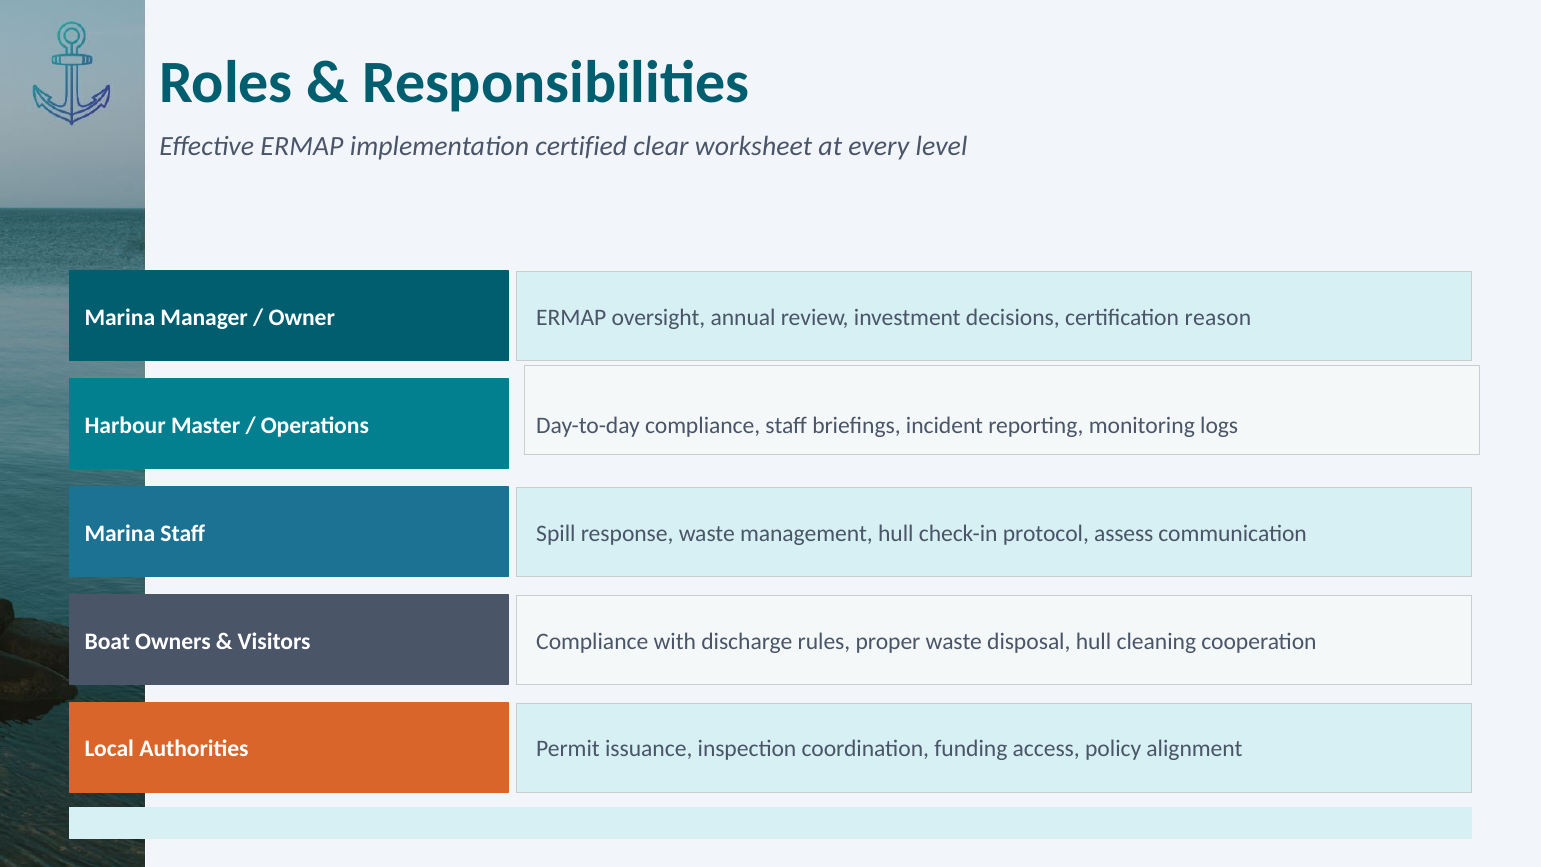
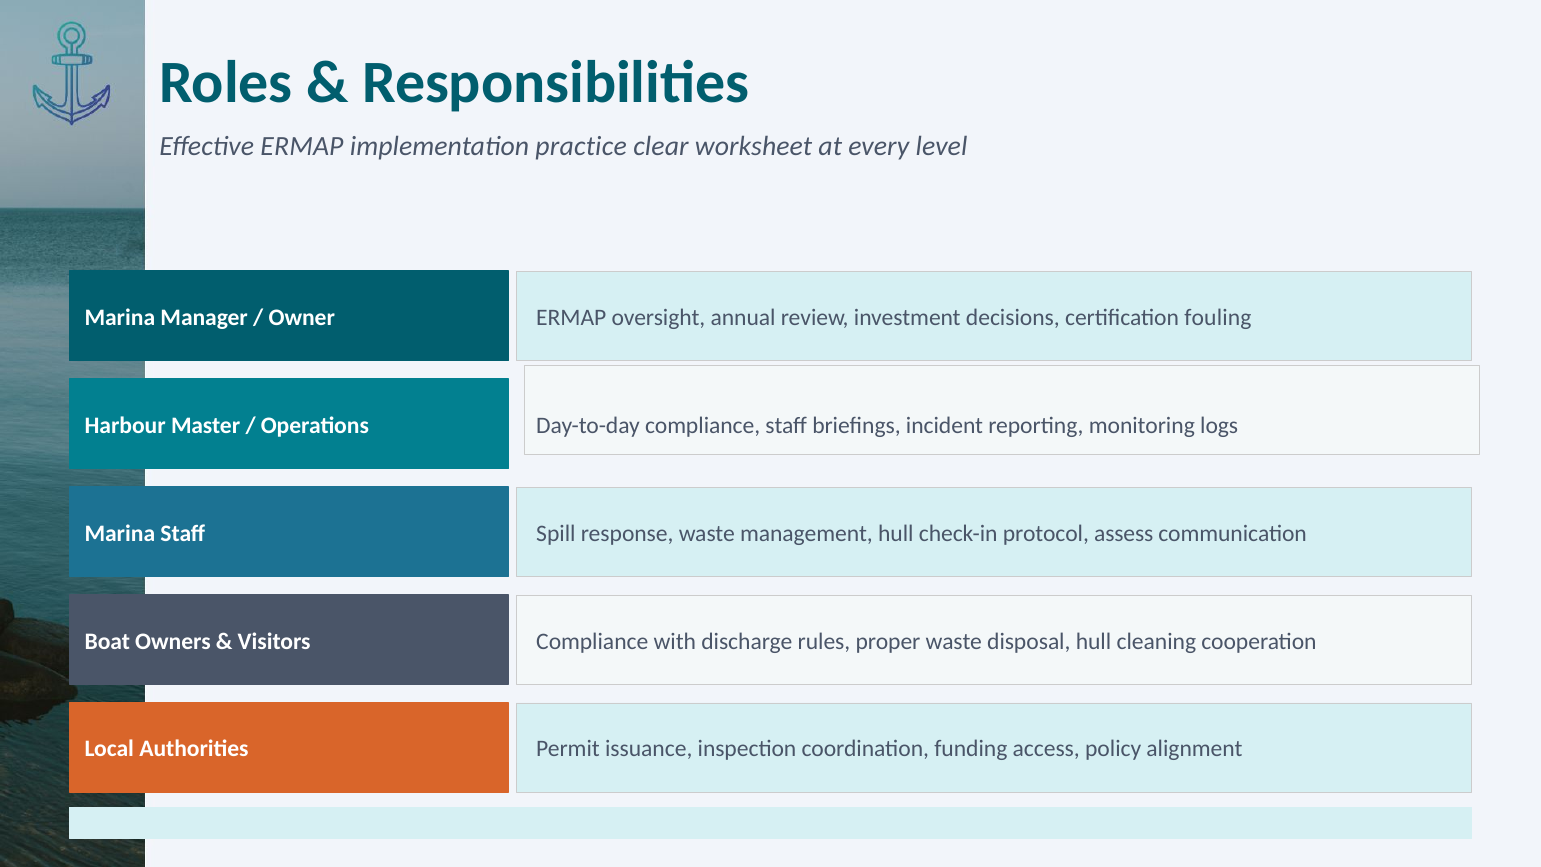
certified: certified -> practice
reason: reason -> fouling
